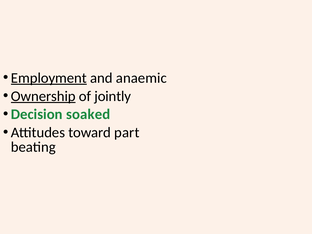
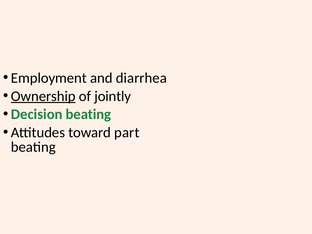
Employment underline: present -> none
anaemic: anaemic -> diarrhea
Decision soaked: soaked -> beating
